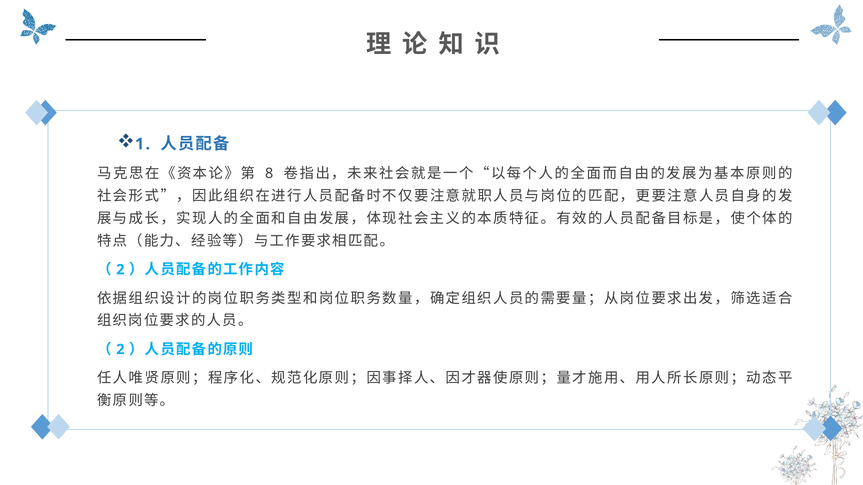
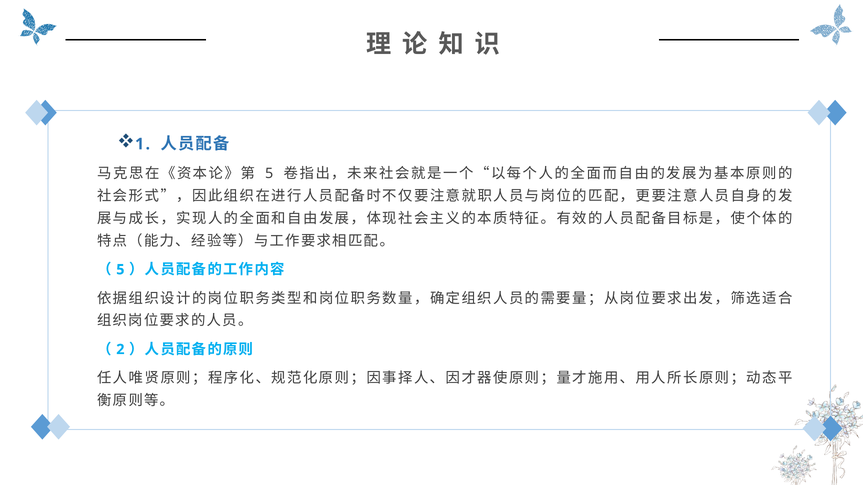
8 at (269, 174): 8 -> 5
2 at (120, 270): 2 -> 5
